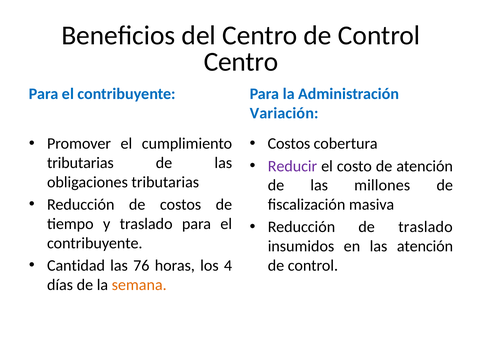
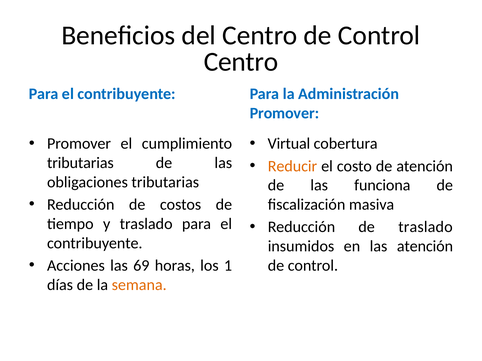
Variación at (284, 113): Variación -> Promover
Costos at (289, 144): Costos -> Virtual
Reducir colour: purple -> orange
millones: millones -> funciona
Cantidad: Cantidad -> Acciones
76: 76 -> 69
4: 4 -> 1
